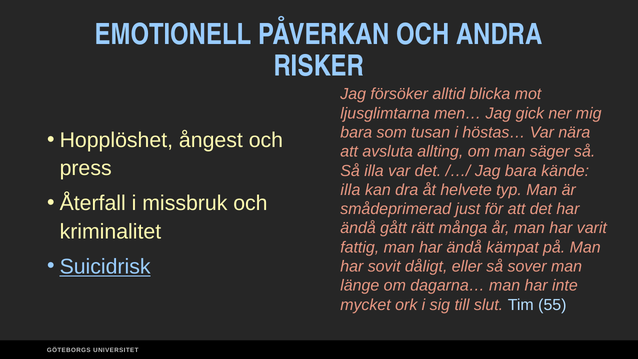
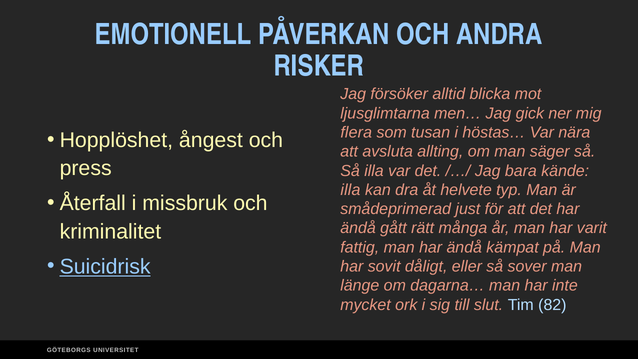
bara at (356, 132): bara -> flera
55: 55 -> 82
